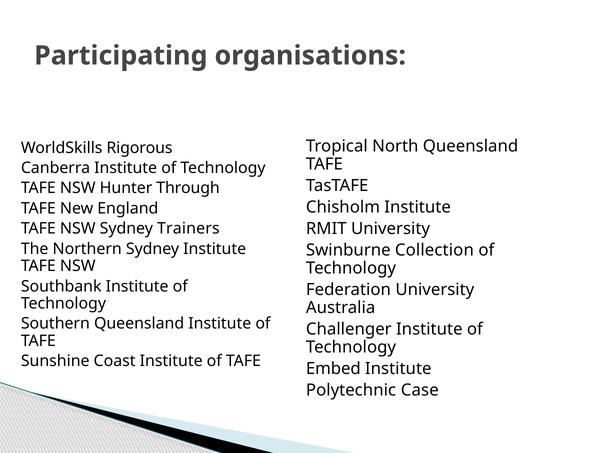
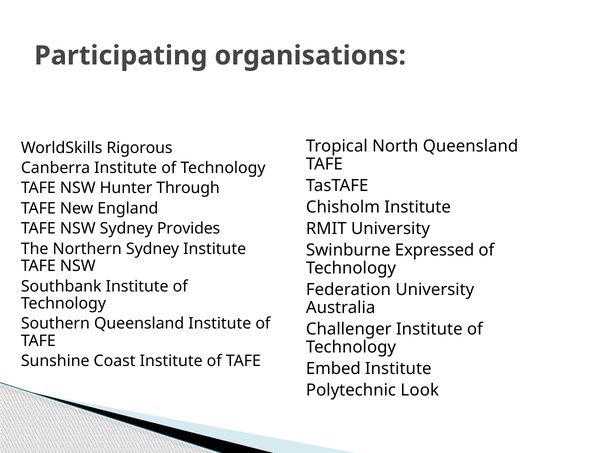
Trainers: Trainers -> Provides
Collection: Collection -> Expressed
Case: Case -> Look
